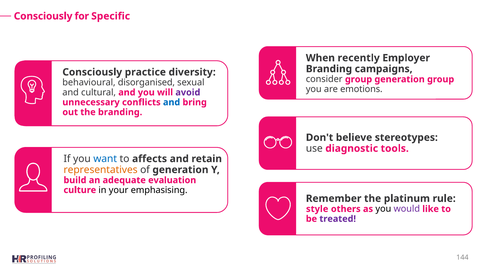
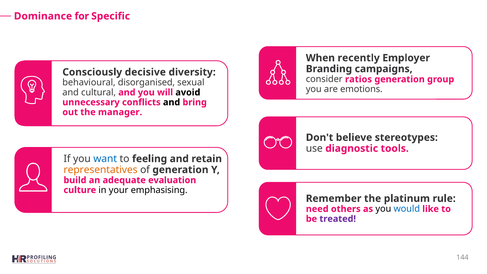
Consciously at (43, 16): Consciously -> Dominance
practice: practice -> decisive
consider group: group -> ratios
avoid colour: purple -> black
and at (172, 102) colour: blue -> black
the branding: branding -> manager
affects: affects -> feeling
style: style -> need
would colour: purple -> blue
